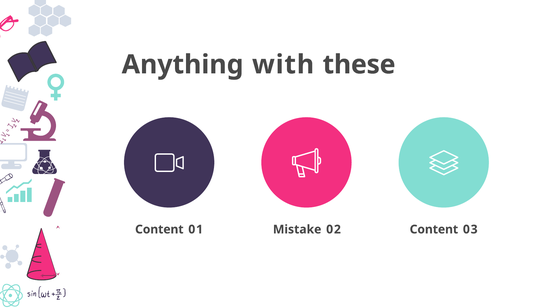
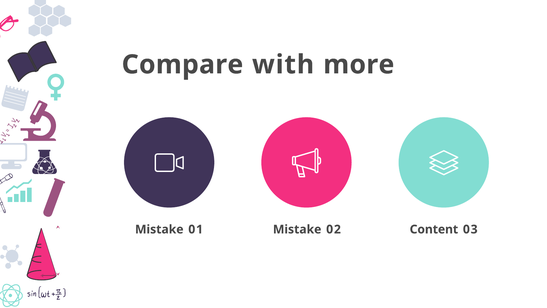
Anything: Anything -> Compare
these: these -> more
Content at (159, 229): Content -> Mistake
